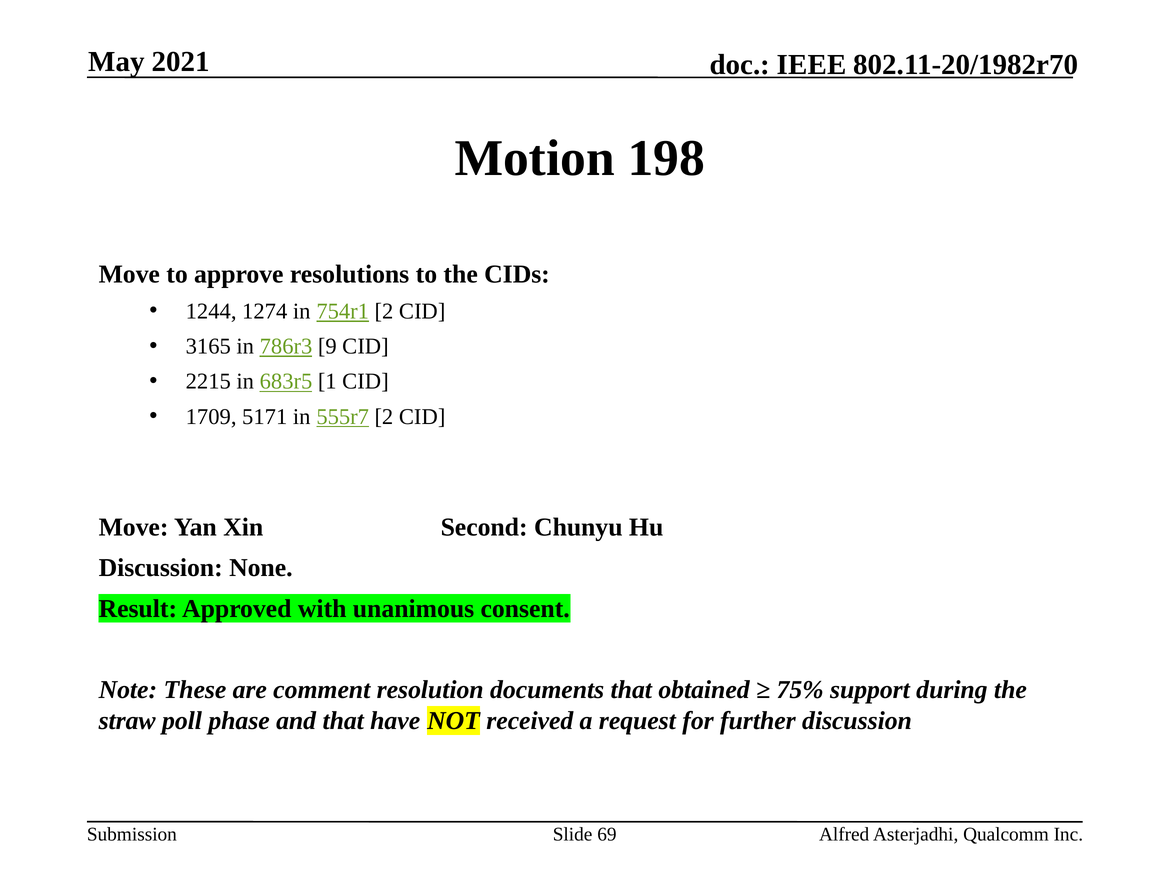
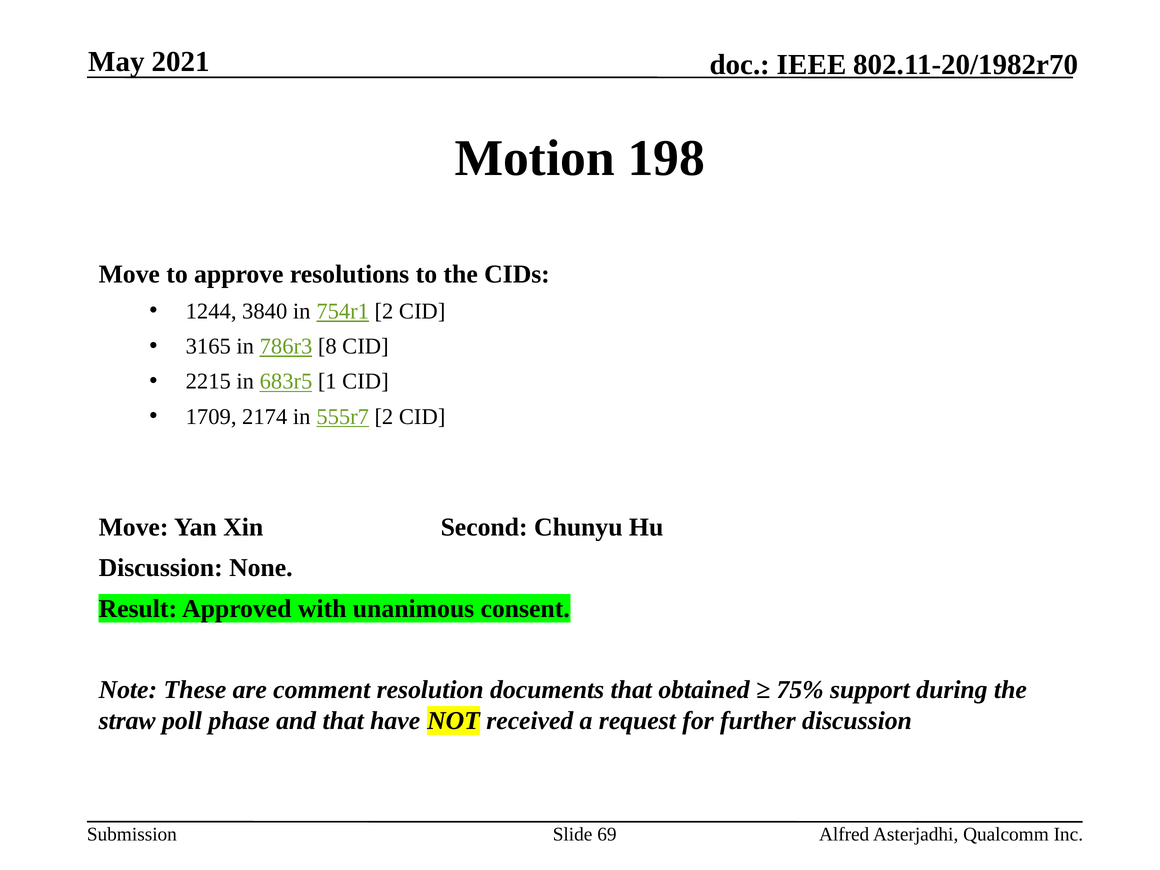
1274: 1274 -> 3840
9: 9 -> 8
5171: 5171 -> 2174
